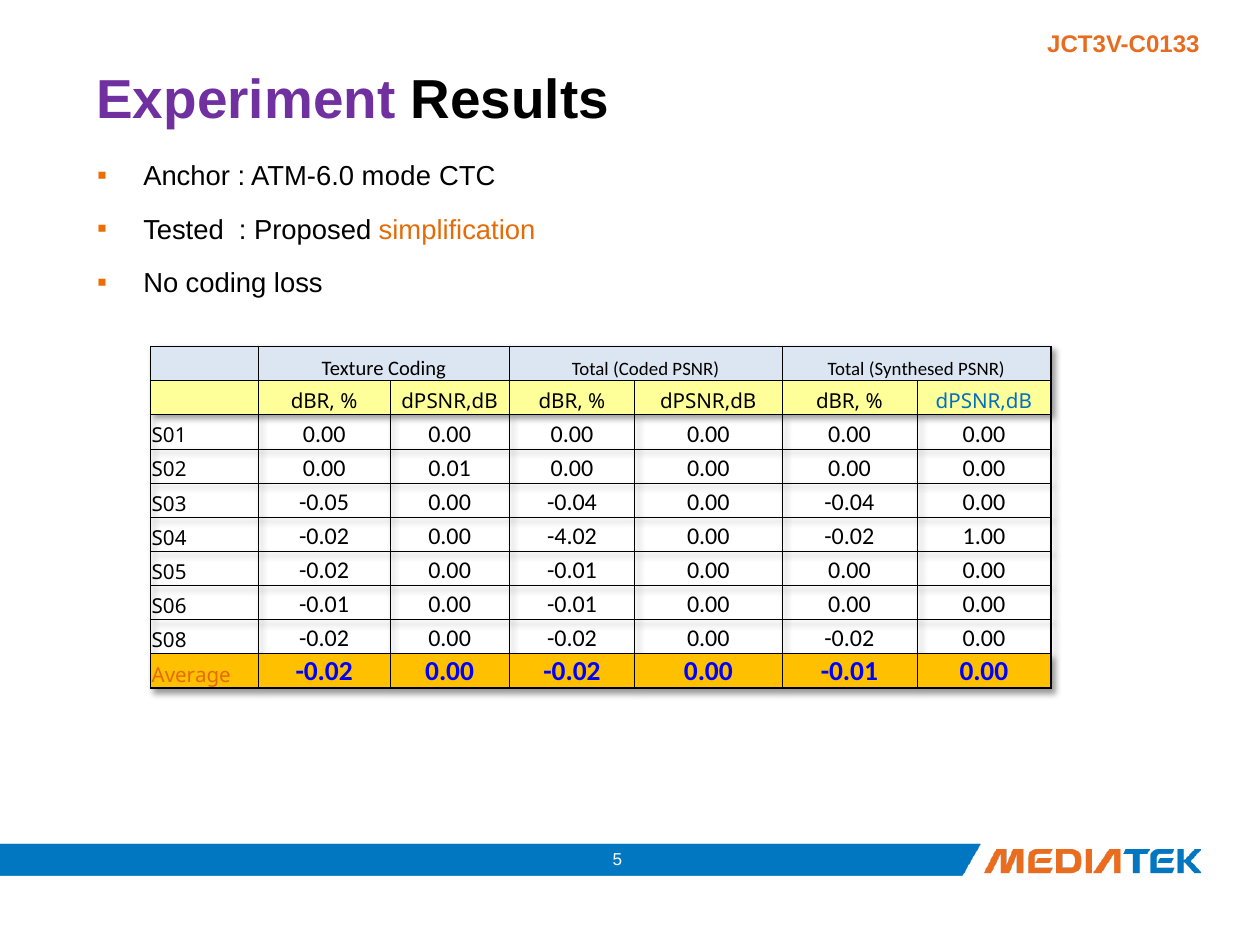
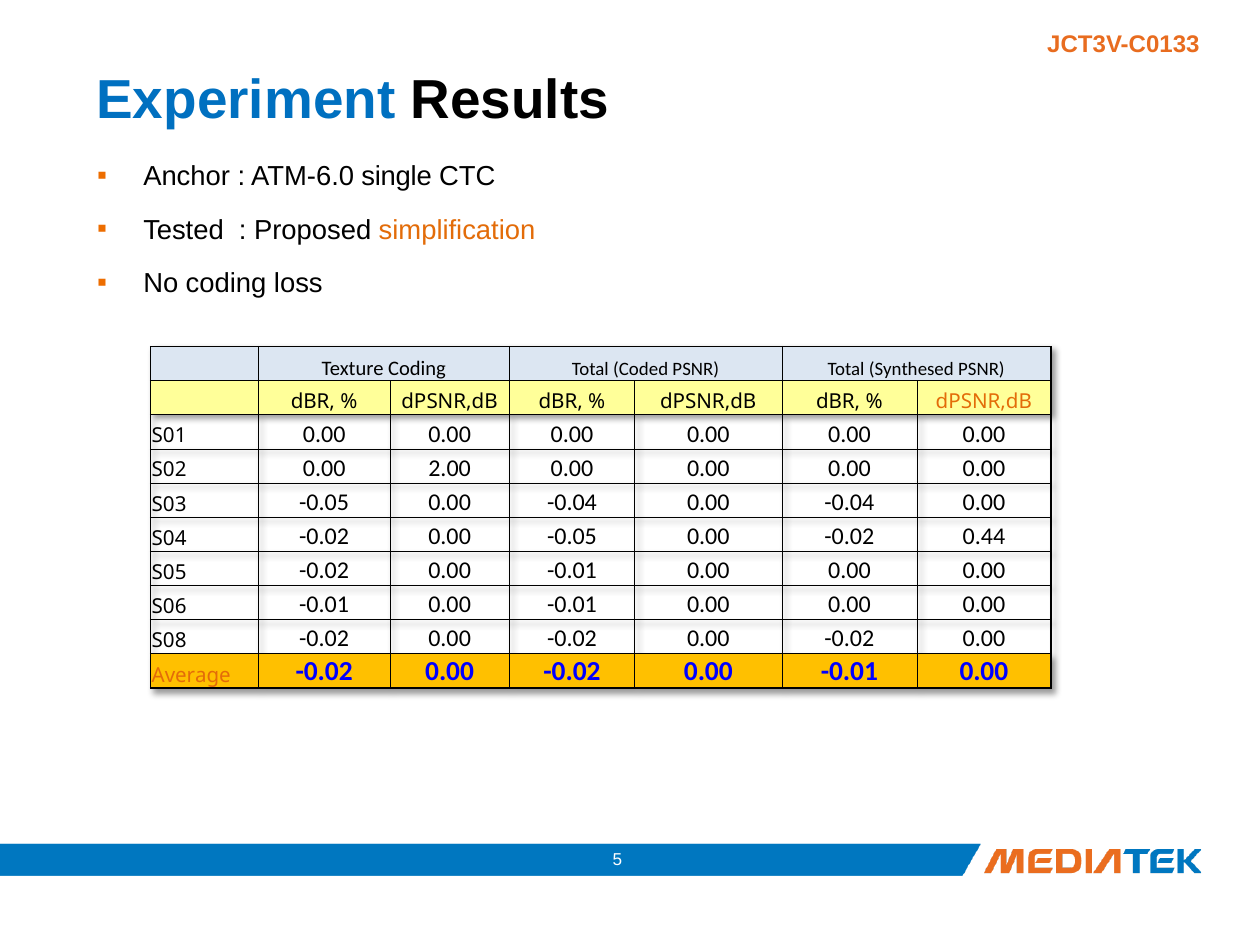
Experiment colour: purple -> blue
mode: mode -> single
dPSNR,dB at (984, 402) colour: blue -> orange
0.01: 0.01 -> 2.00
0.00 -4.02: -4.02 -> -0.05
1.00: 1.00 -> 0.44
